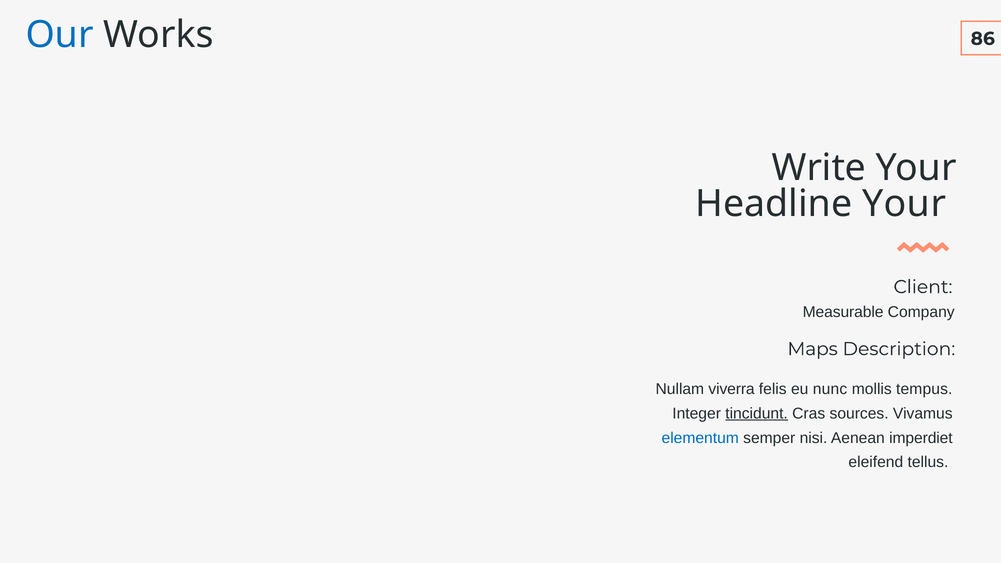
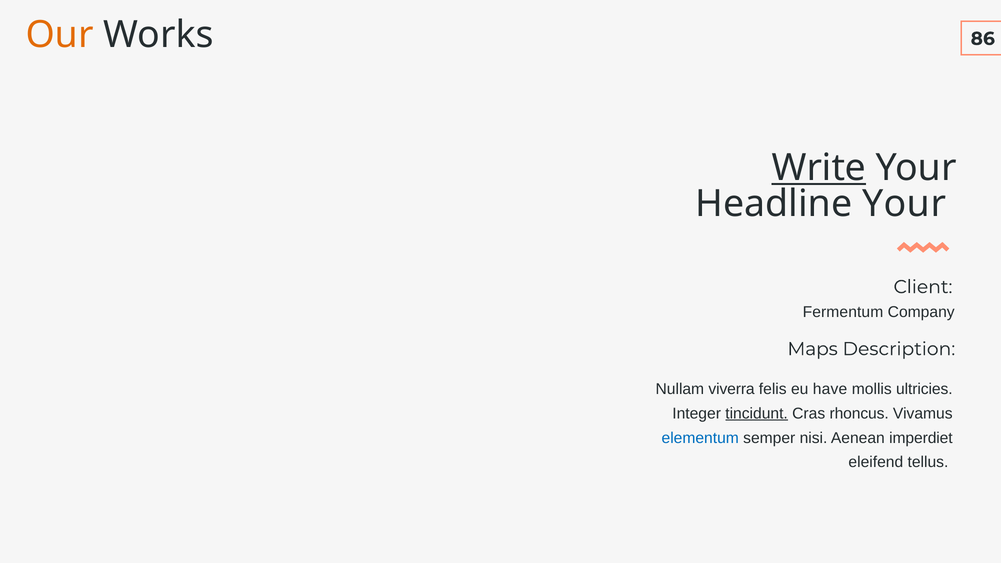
Our colour: blue -> orange
Write underline: none -> present
Measurable: Measurable -> Fermentum
nunc: nunc -> have
tempus: tempus -> ultricies
sources: sources -> rhoncus
